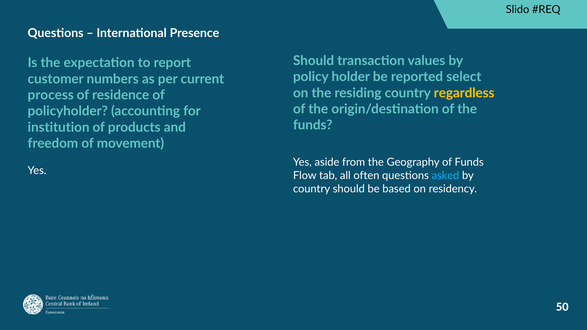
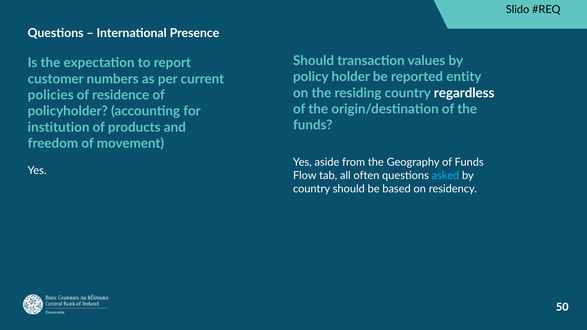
select: select -> entity
regardless colour: yellow -> white
process: process -> policies
